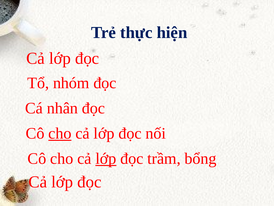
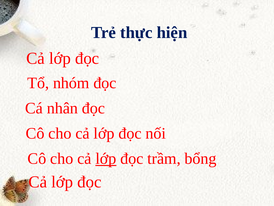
cho at (60, 133) underline: present -> none
